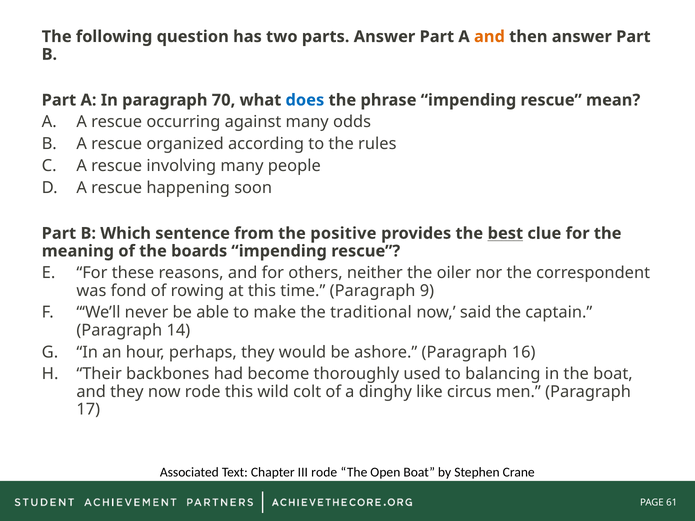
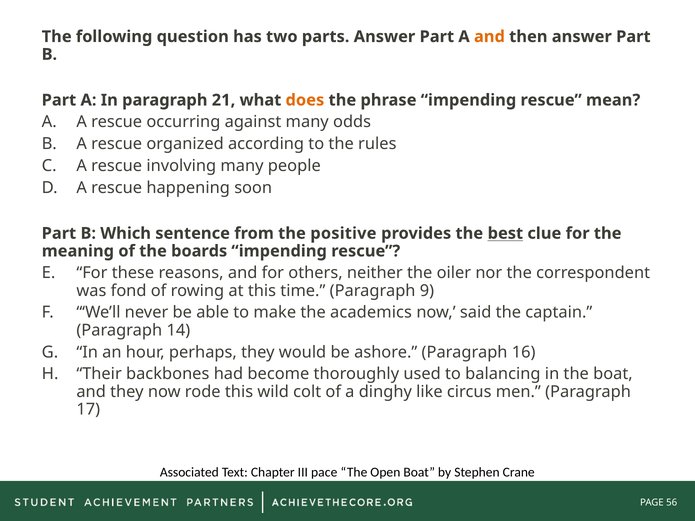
70: 70 -> 21
does colour: blue -> orange
traditional: traditional -> academics
III rode: rode -> pace
61: 61 -> 56
